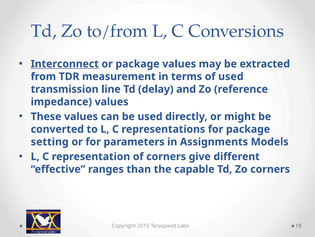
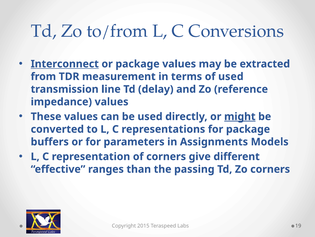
might underline: none -> present
setting: setting -> buffers
capable: capable -> passing
